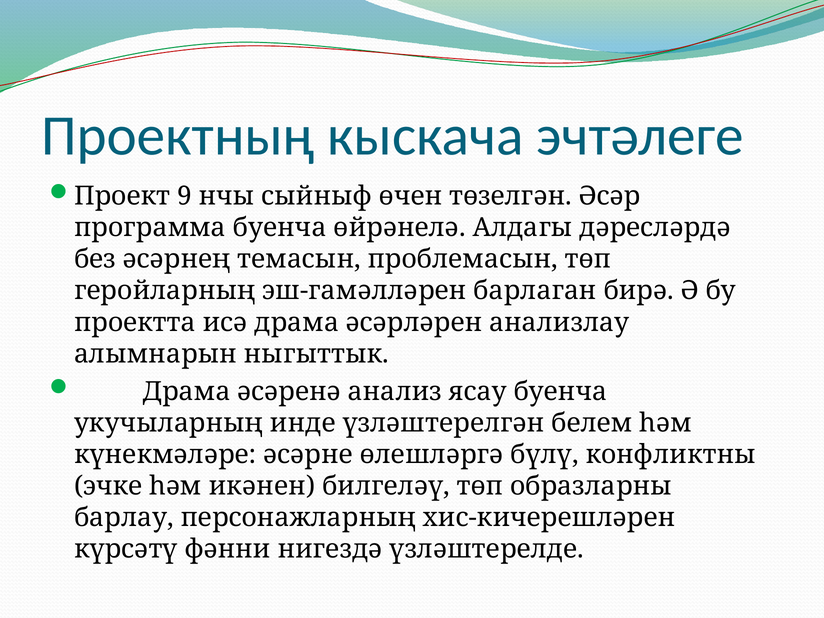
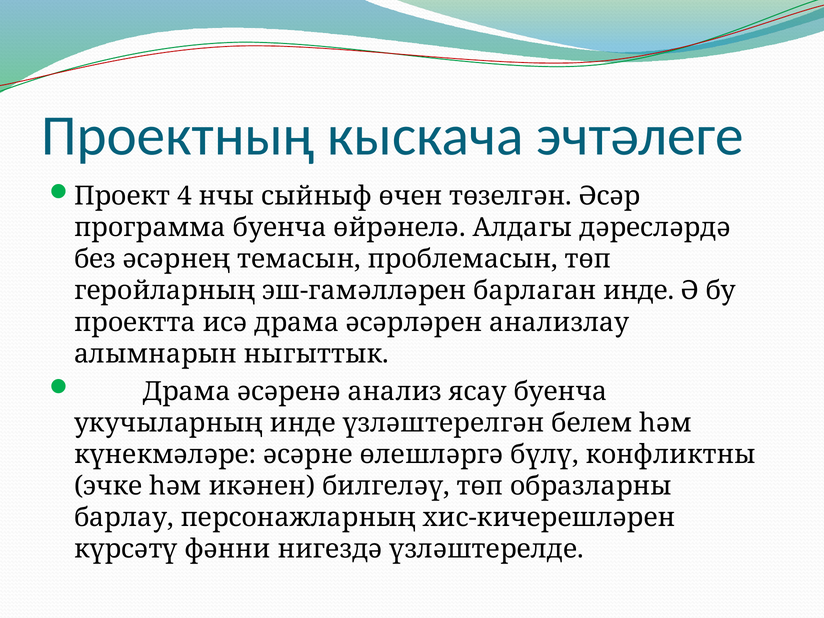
9: 9 -> 4
барлаган бирә: бирә -> инде
